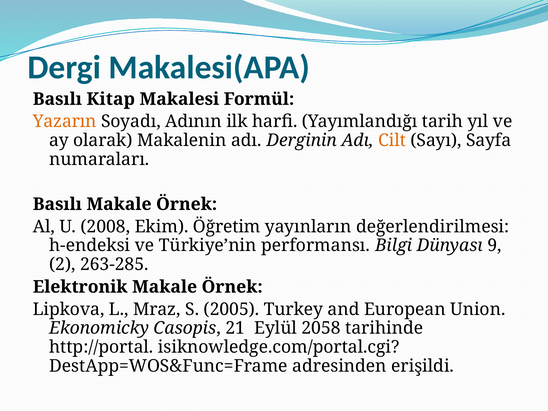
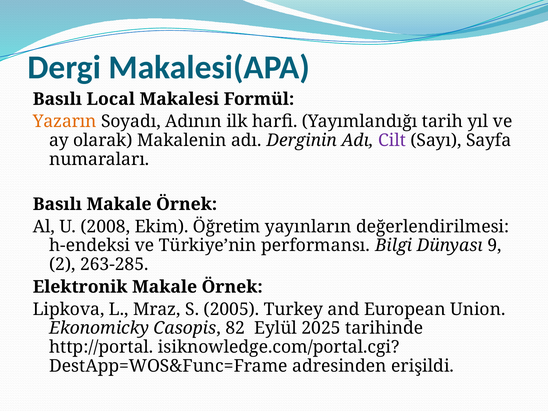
Kitap: Kitap -> Local
Cilt colour: orange -> purple
21: 21 -> 82
2058: 2058 -> 2025
